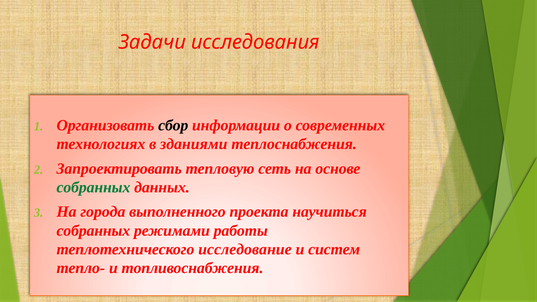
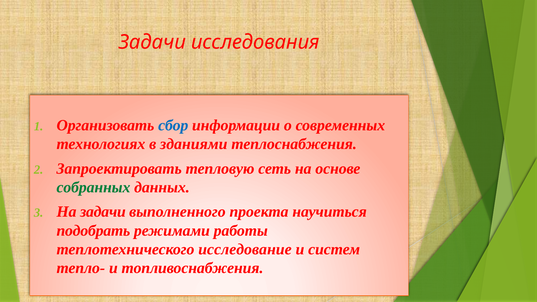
сбор colour: black -> blue
На города: города -> задачи
собранных at (93, 231): собранных -> подобрать
